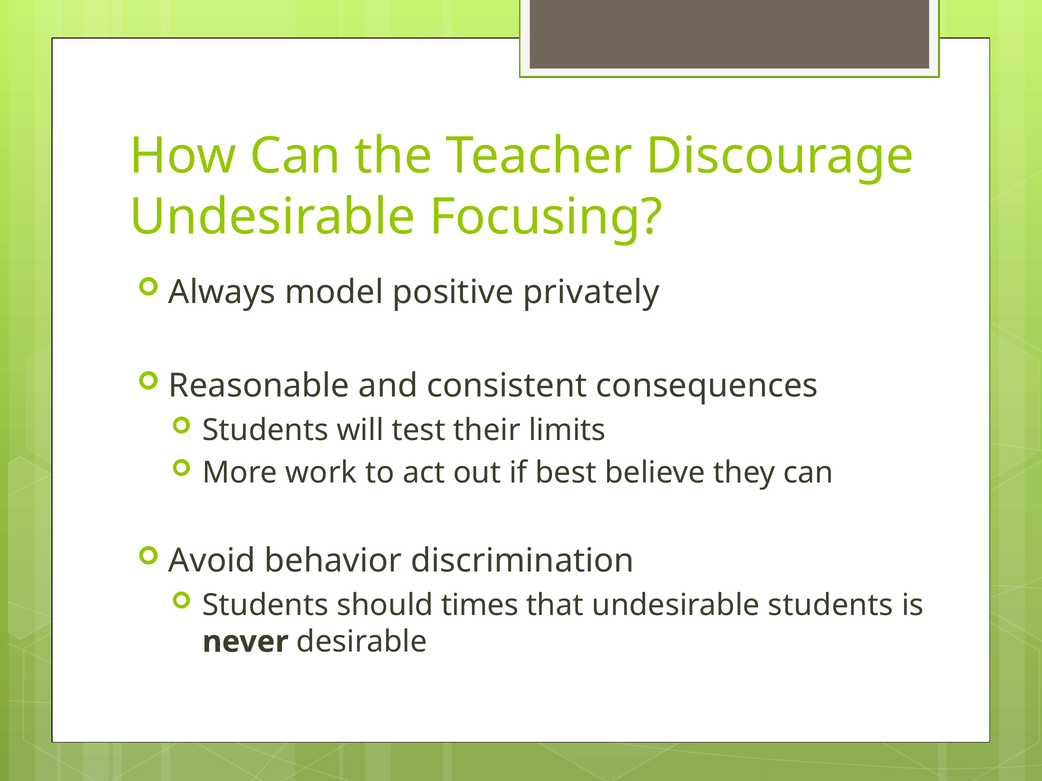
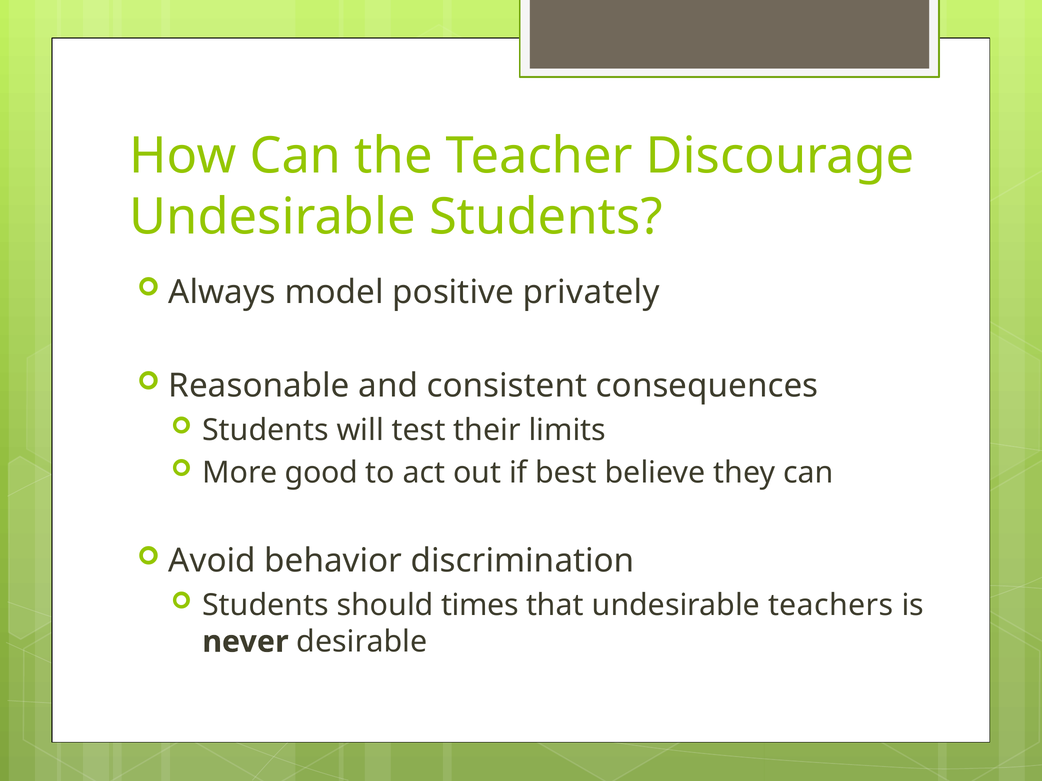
Undesirable Focusing: Focusing -> Students
work: work -> good
undesirable students: students -> teachers
